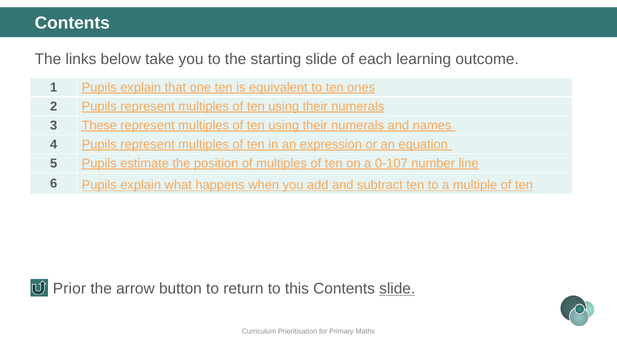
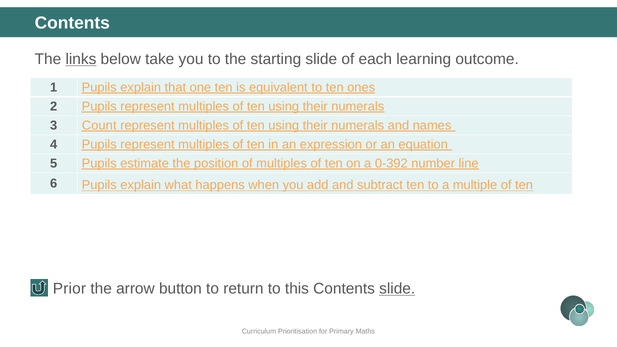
links underline: none -> present
These: These -> Count
0-107: 0-107 -> 0-392
